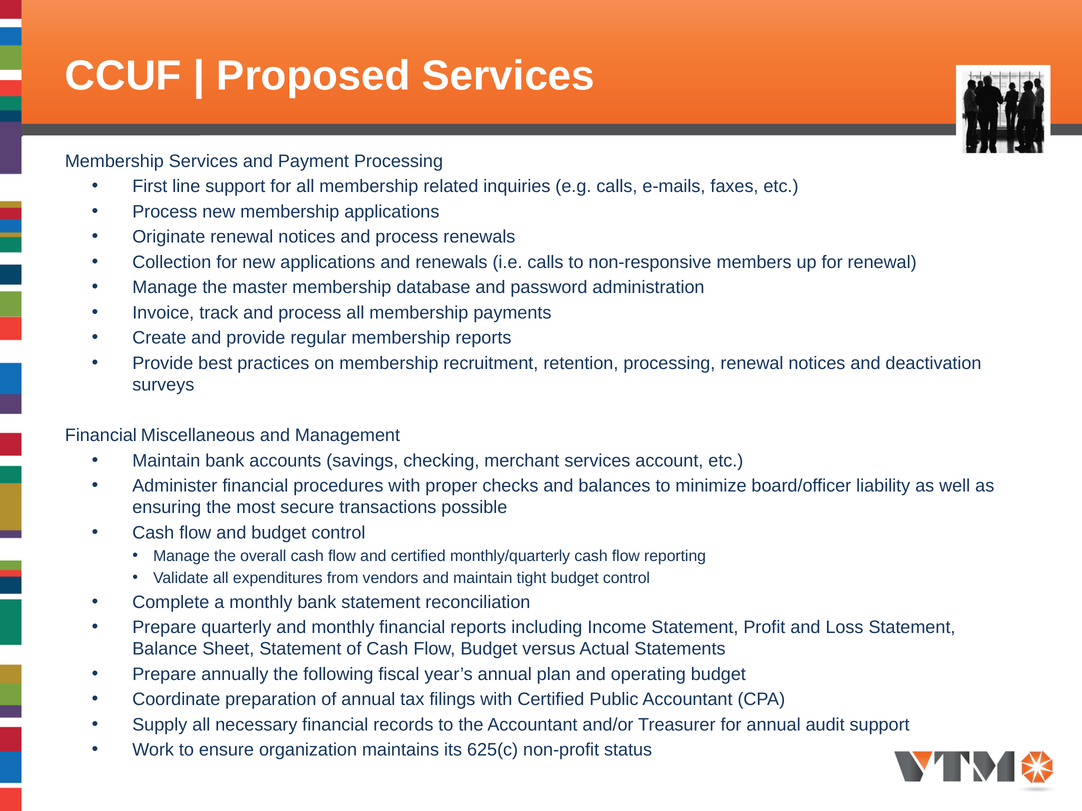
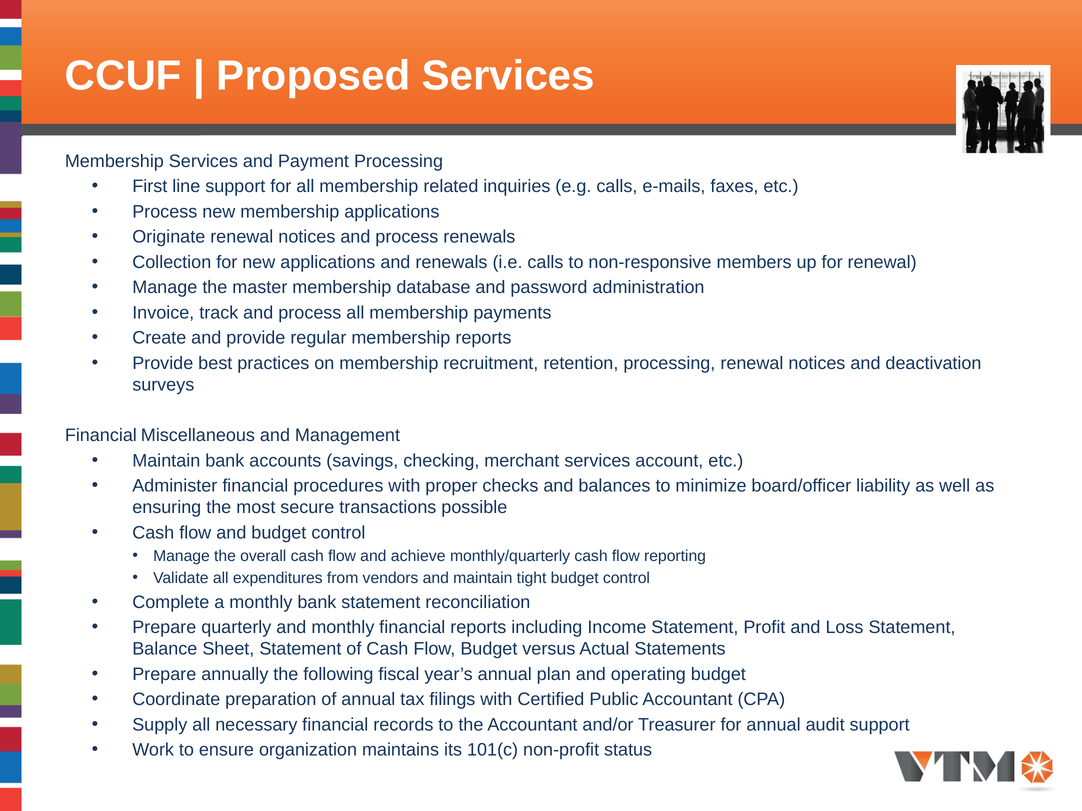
and certified: certified -> achieve
625(c: 625(c -> 101(c
